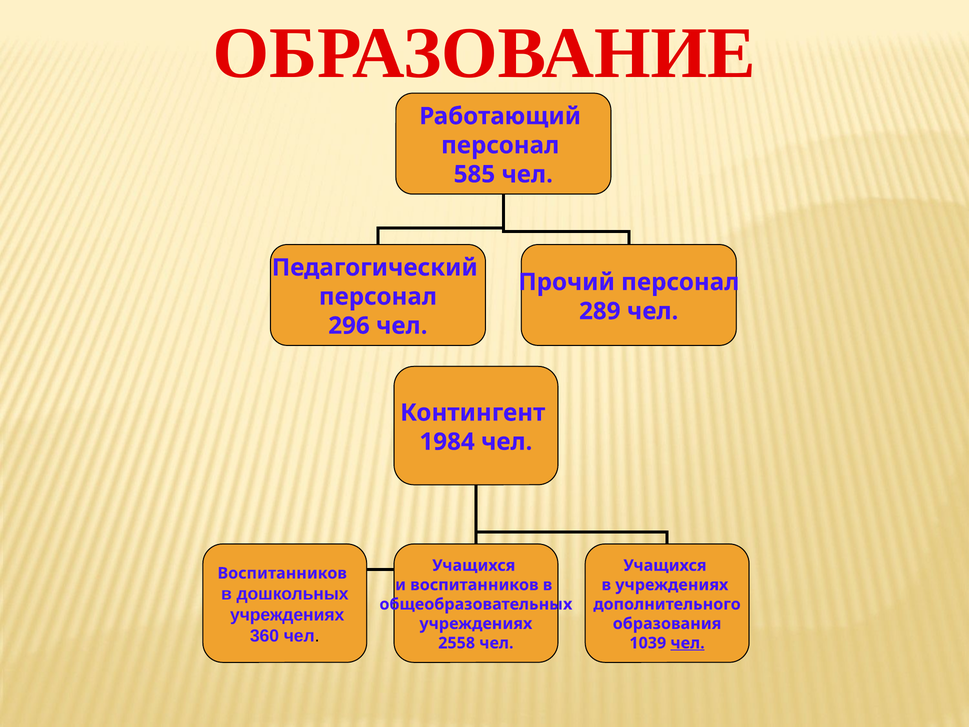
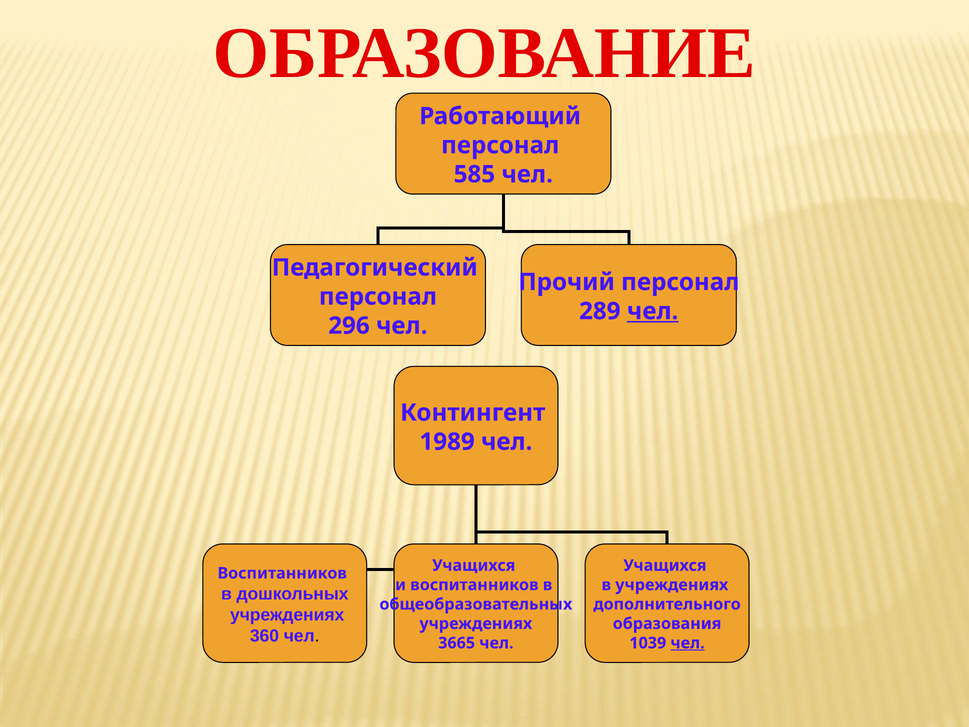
чел at (653, 311) underline: none -> present
1984: 1984 -> 1989
2558: 2558 -> 3665
